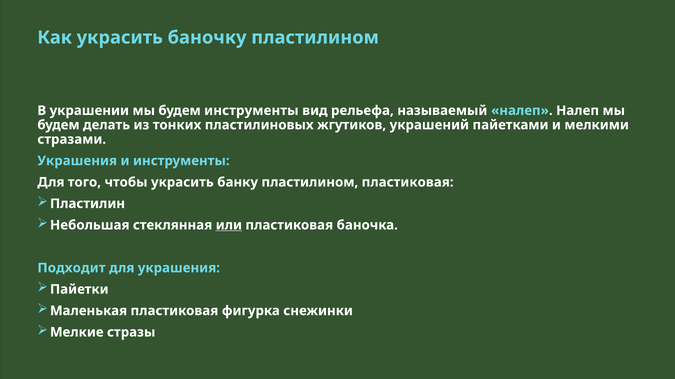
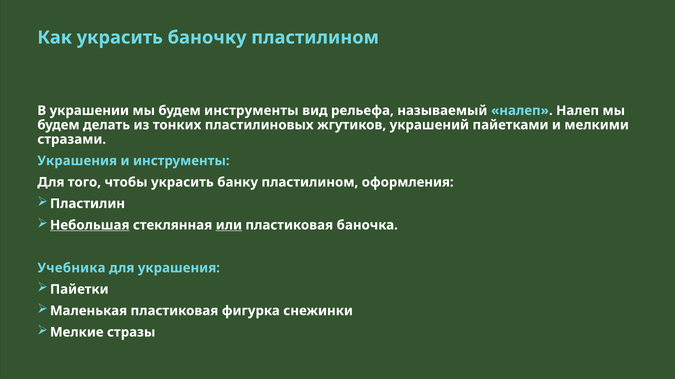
пластилином пластиковая: пластиковая -> оформления
Небольшая underline: none -> present
Подходит: Подходит -> Учебника
